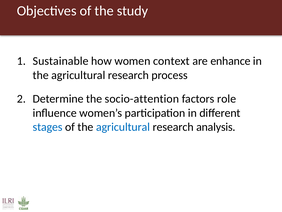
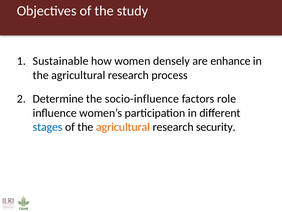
context: context -> densely
socio-attention: socio-attention -> socio-influence
agricultural at (123, 127) colour: blue -> orange
analysis: analysis -> security
